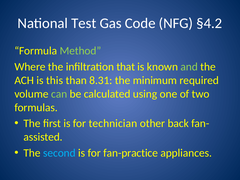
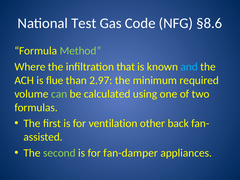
§4.2: §4.2 -> §8.6
and colour: light green -> light blue
this: this -> flue
8.31: 8.31 -> 2.97
technician: technician -> ventilation
second colour: light blue -> light green
fan-practice: fan-practice -> fan-damper
